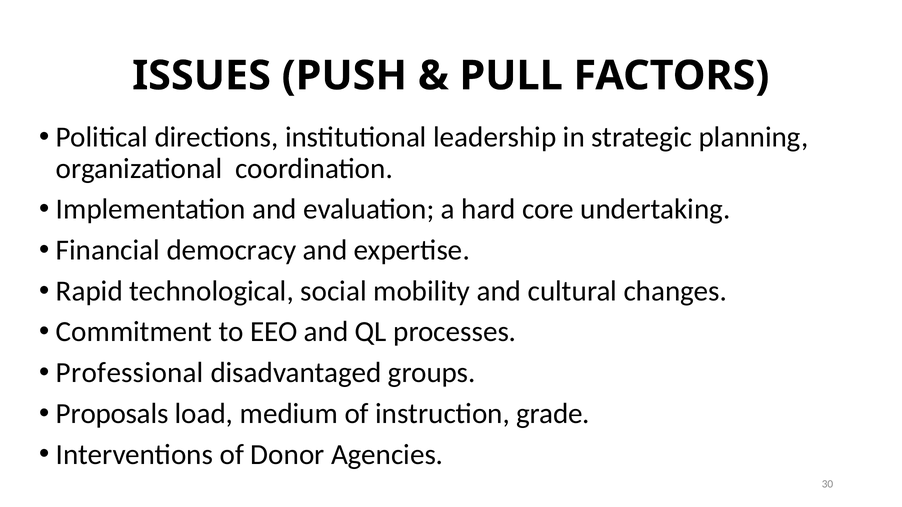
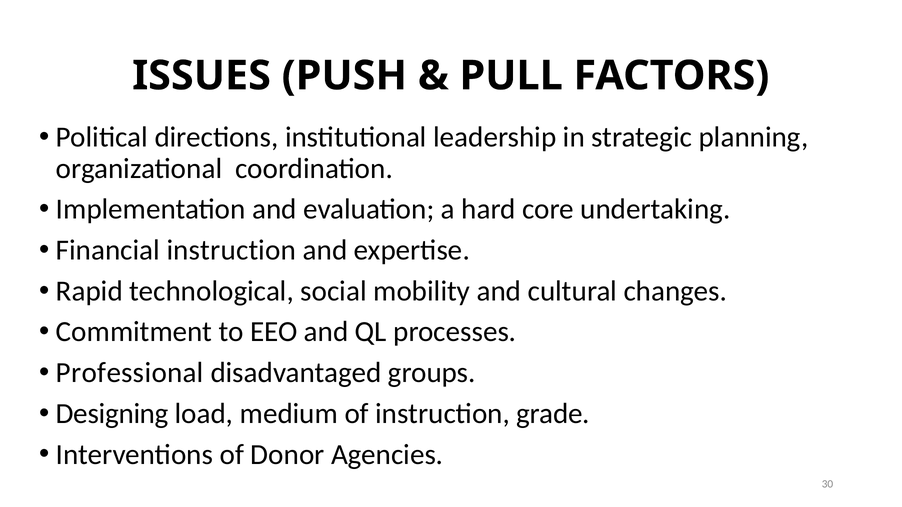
Financial democracy: democracy -> instruction
Proposals: Proposals -> Designing
